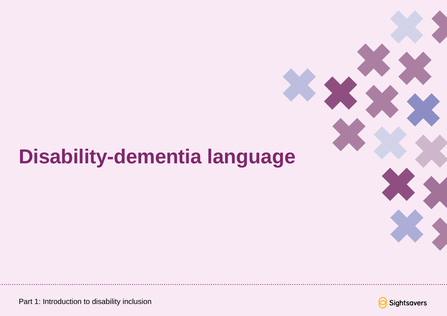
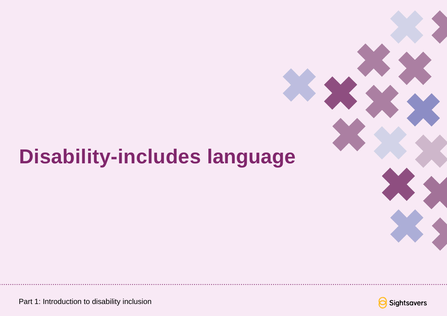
Disability-dementia: Disability-dementia -> Disability-includes
